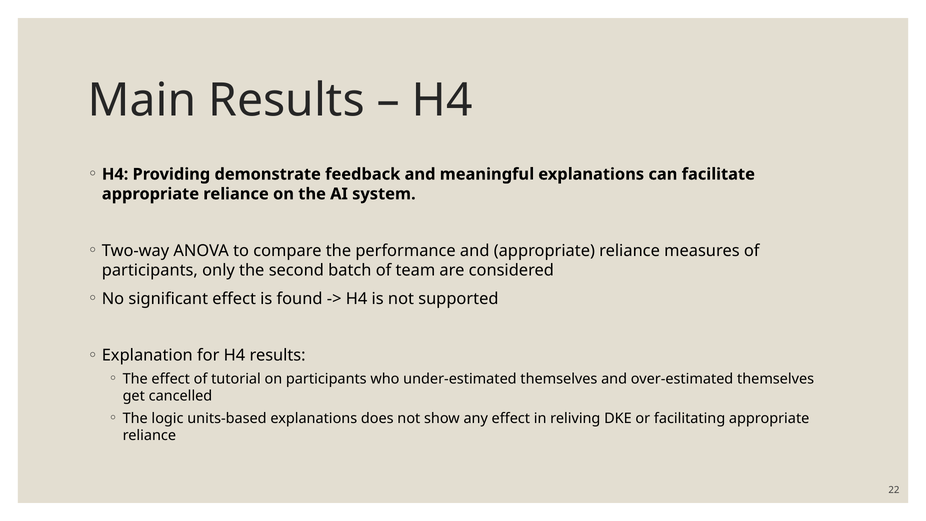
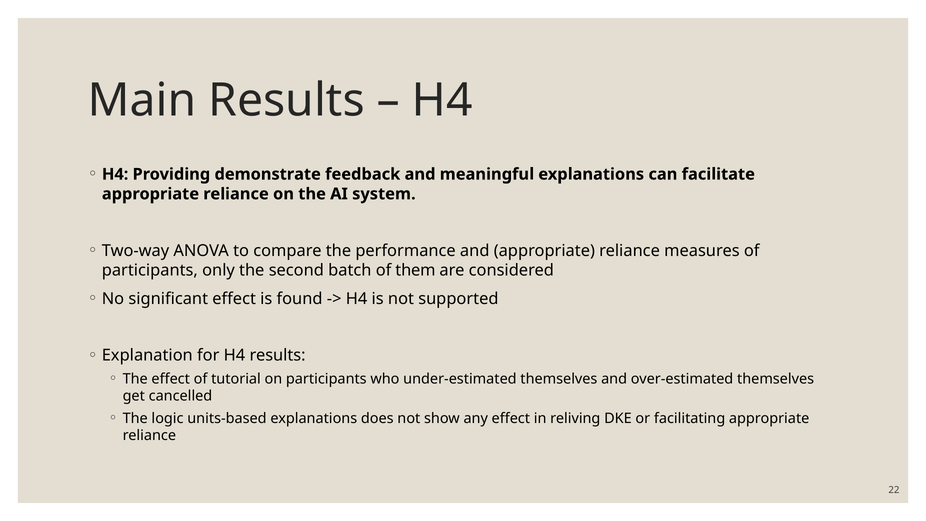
team: team -> them
